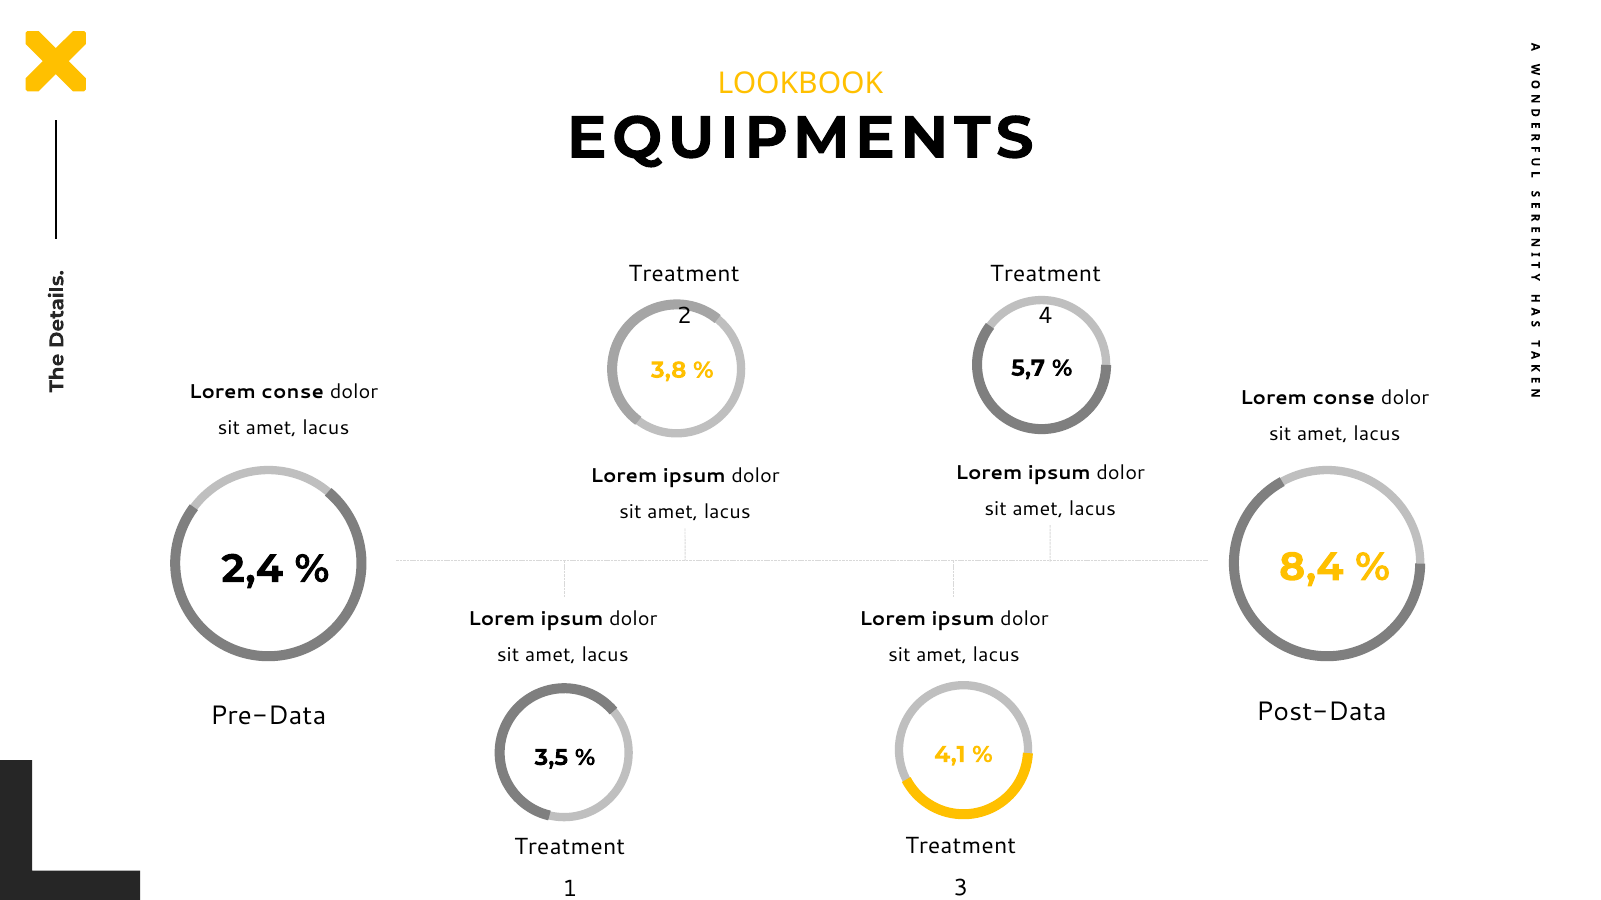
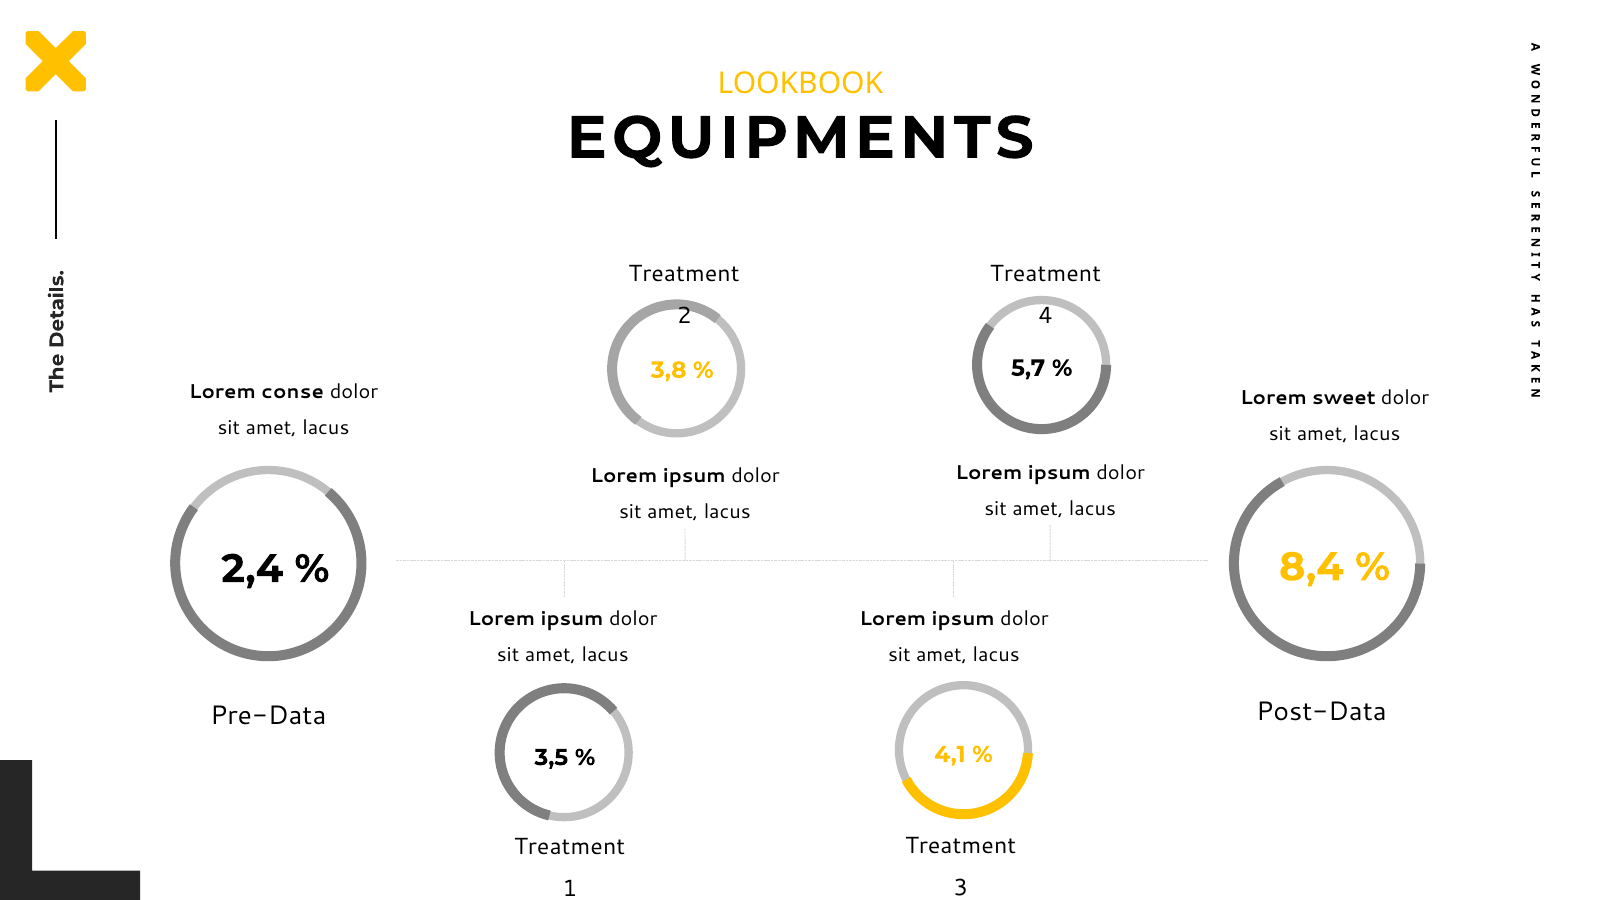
conse at (1344, 398): conse -> sweet
